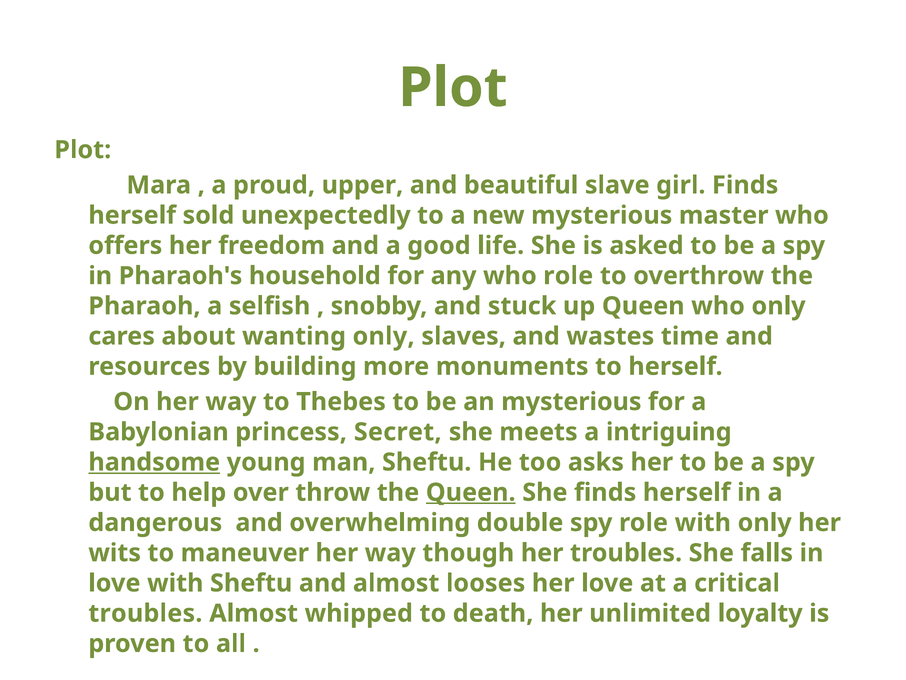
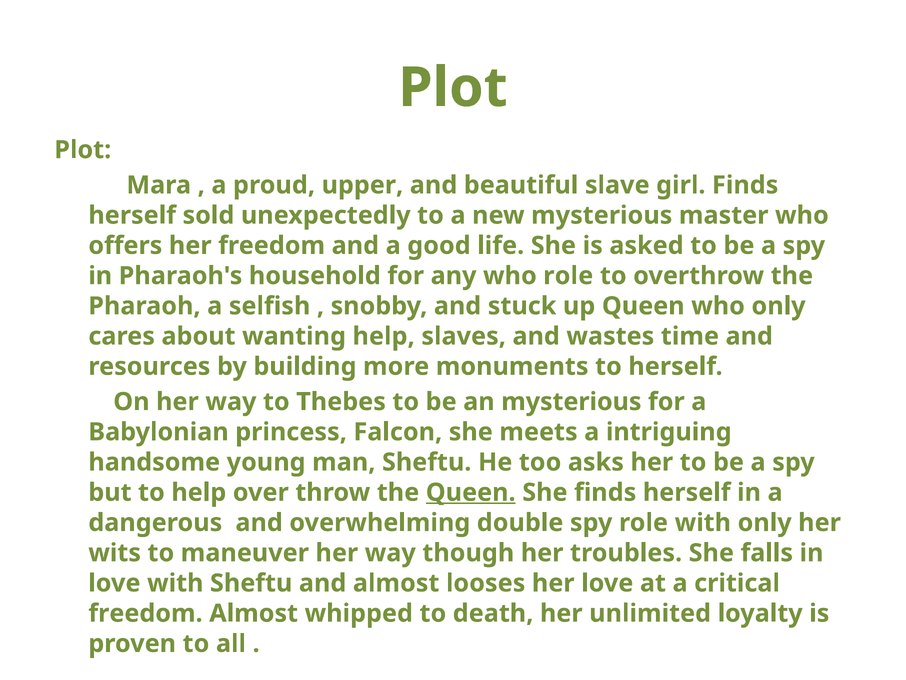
wanting only: only -> help
Secret: Secret -> Falcon
handsome underline: present -> none
troubles at (145, 613): troubles -> freedom
